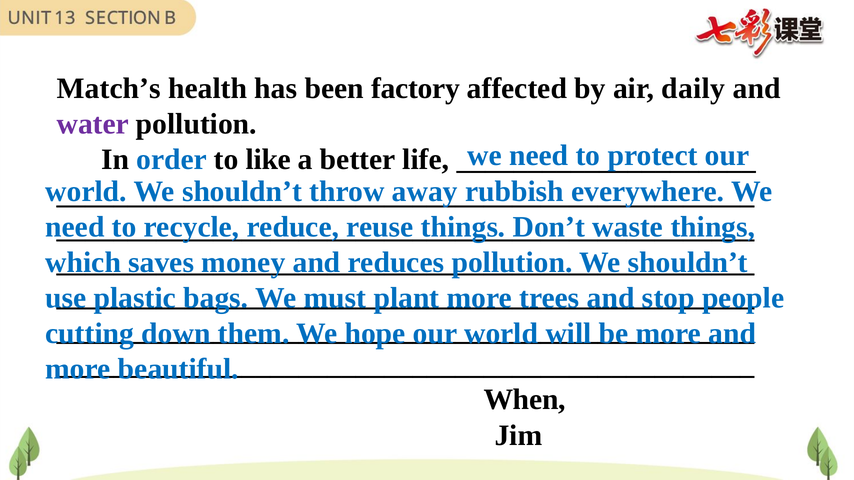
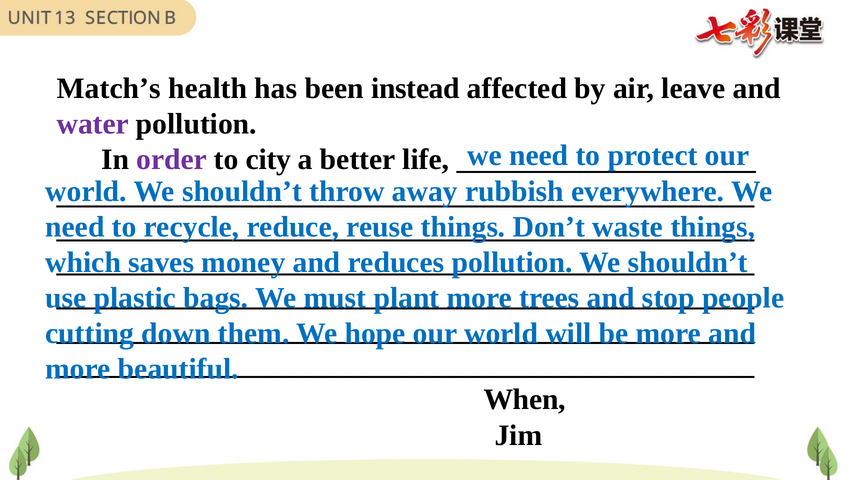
factory: factory -> instead
daily: daily -> leave
order colour: blue -> purple
like: like -> city
